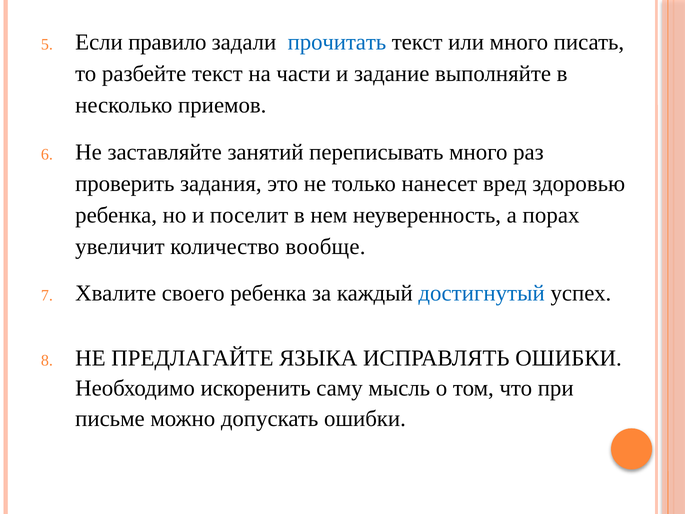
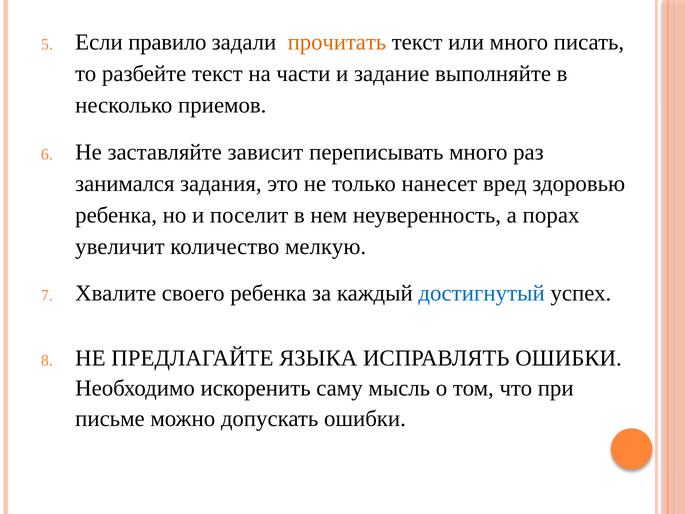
прочитать colour: blue -> orange
занятий: занятий -> зависит
проверить: проверить -> занимался
вообще: вообще -> мелкую
